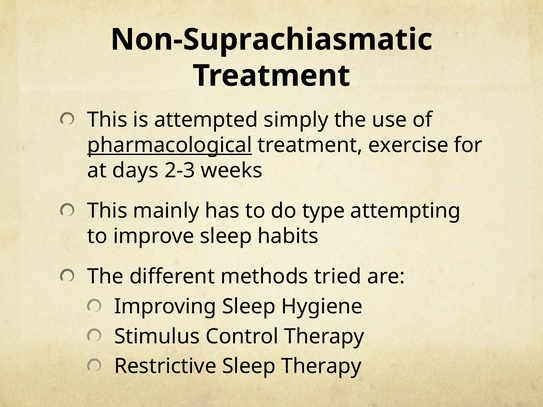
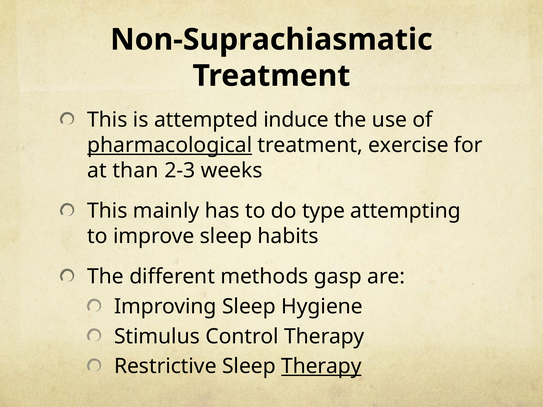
simply: simply -> induce
days: days -> than
tried: tried -> gasp
Therapy at (321, 367) underline: none -> present
